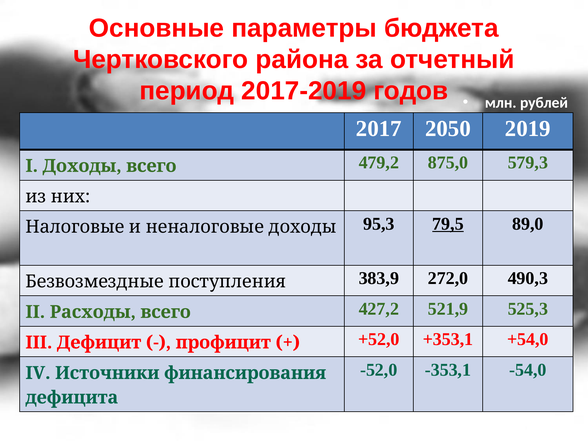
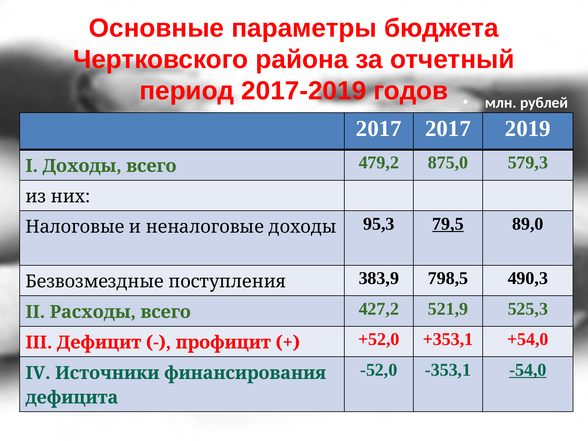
2017 2050: 2050 -> 2017
272,0: 272,0 -> 798,5
-54,0 underline: none -> present
